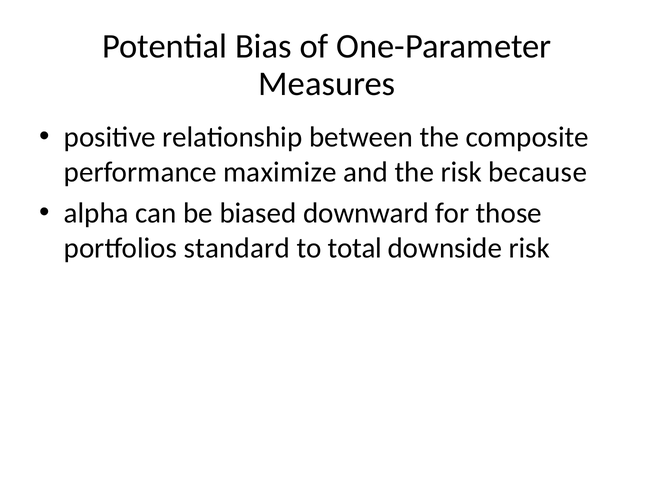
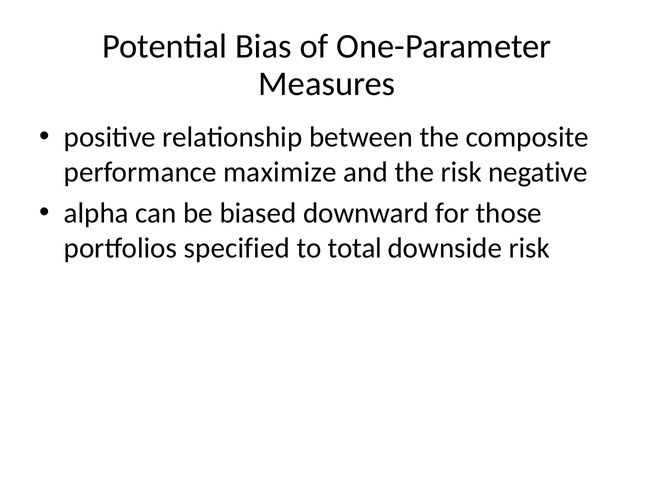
because: because -> negative
standard: standard -> specified
